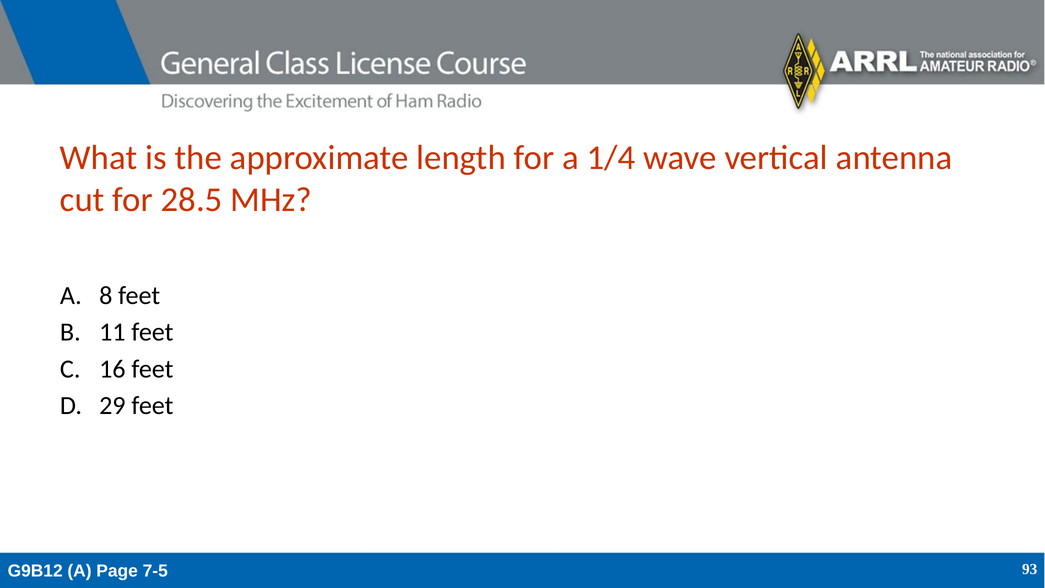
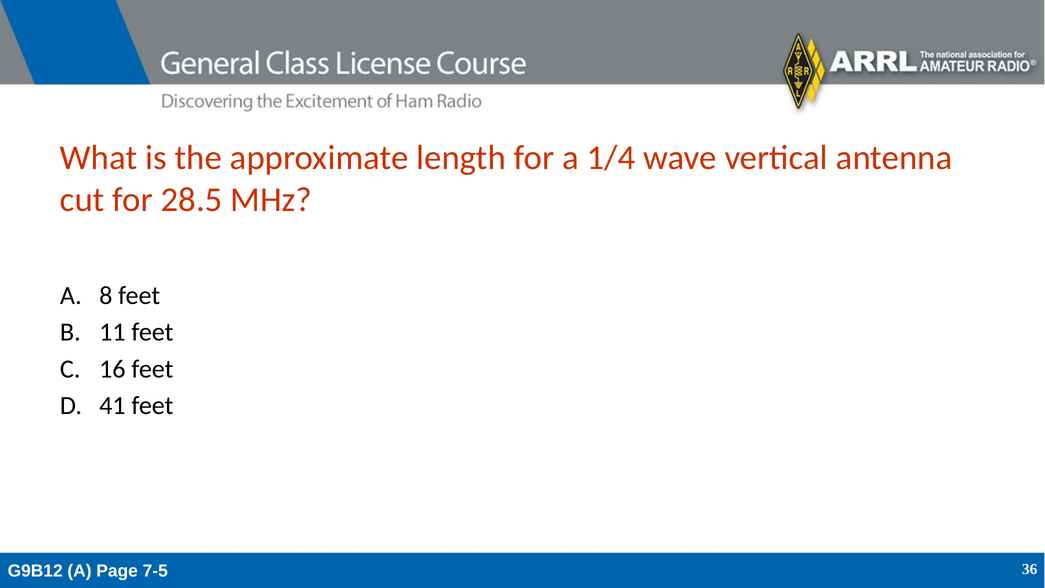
29: 29 -> 41
93: 93 -> 36
